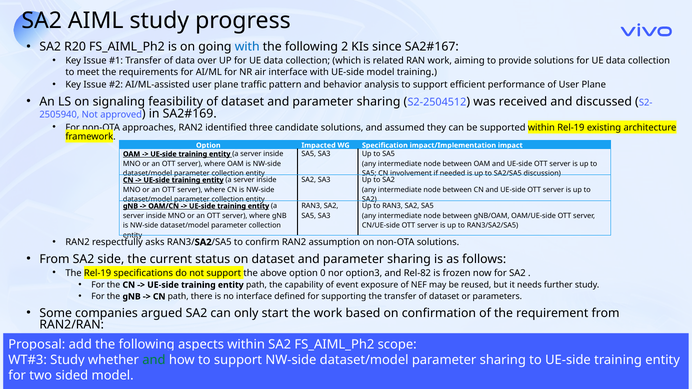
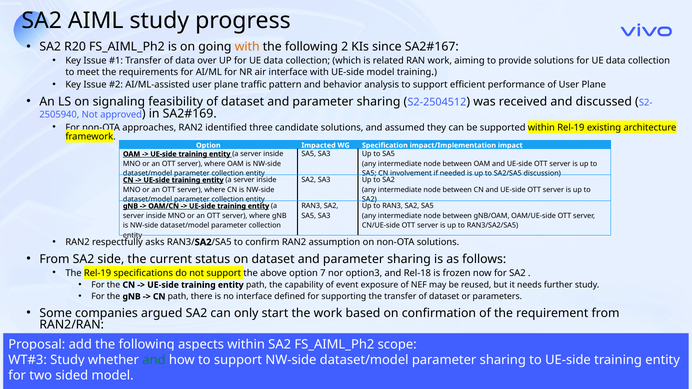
with at (247, 47) colour: blue -> orange
0: 0 -> 7
Rel-82: Rel-82 -> Rel-18
